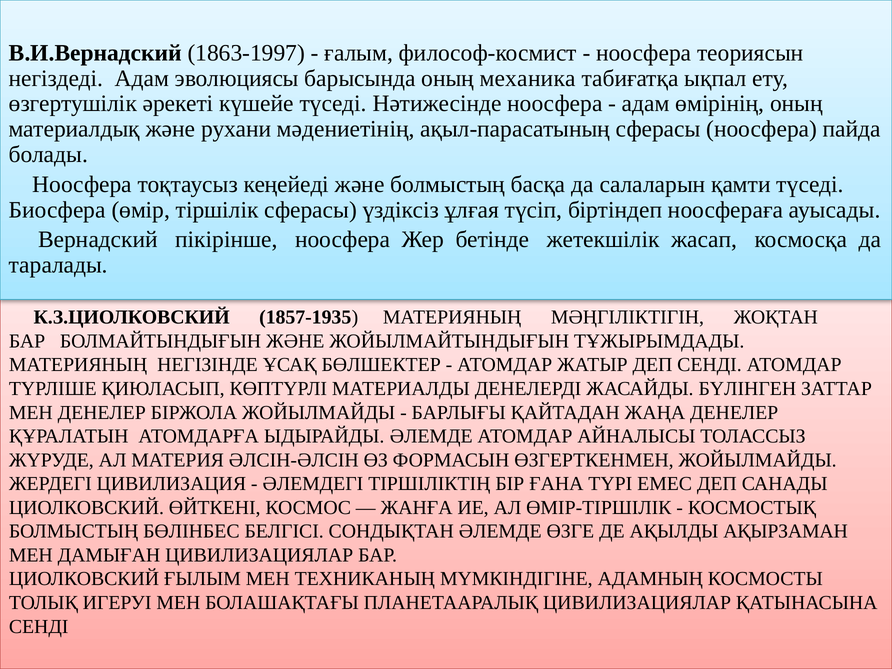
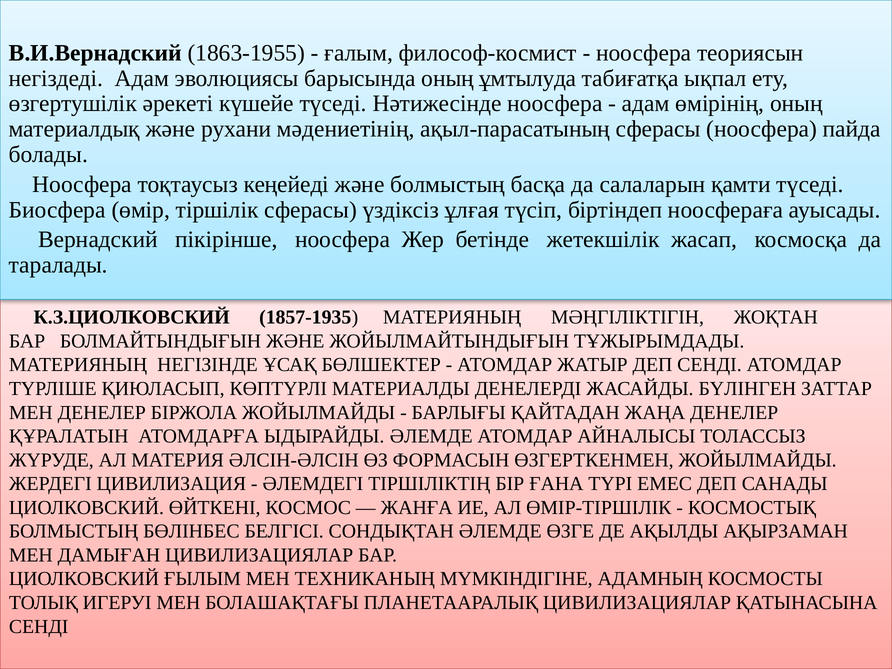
1863-1997: 1863-1997 -> 1863-1955
механика: механика -> ұмтылуда
